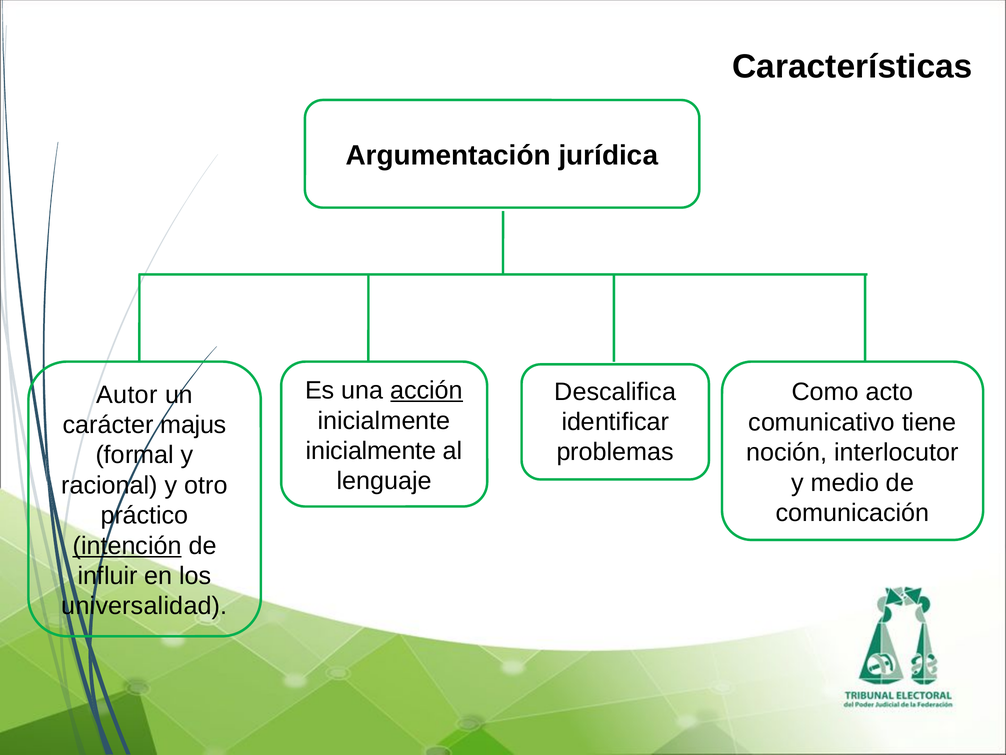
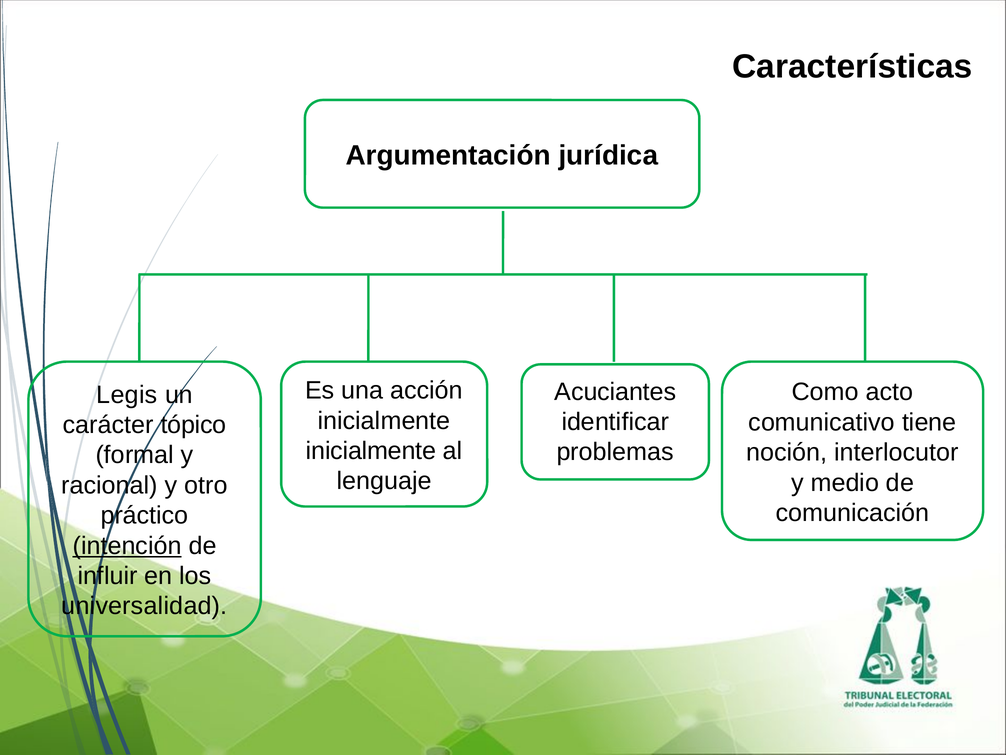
acción underline: present -> none
Descalifica: Descalifica -> Acuciantes
Autor: Autor -> Legis
majus: majus -> tópico
